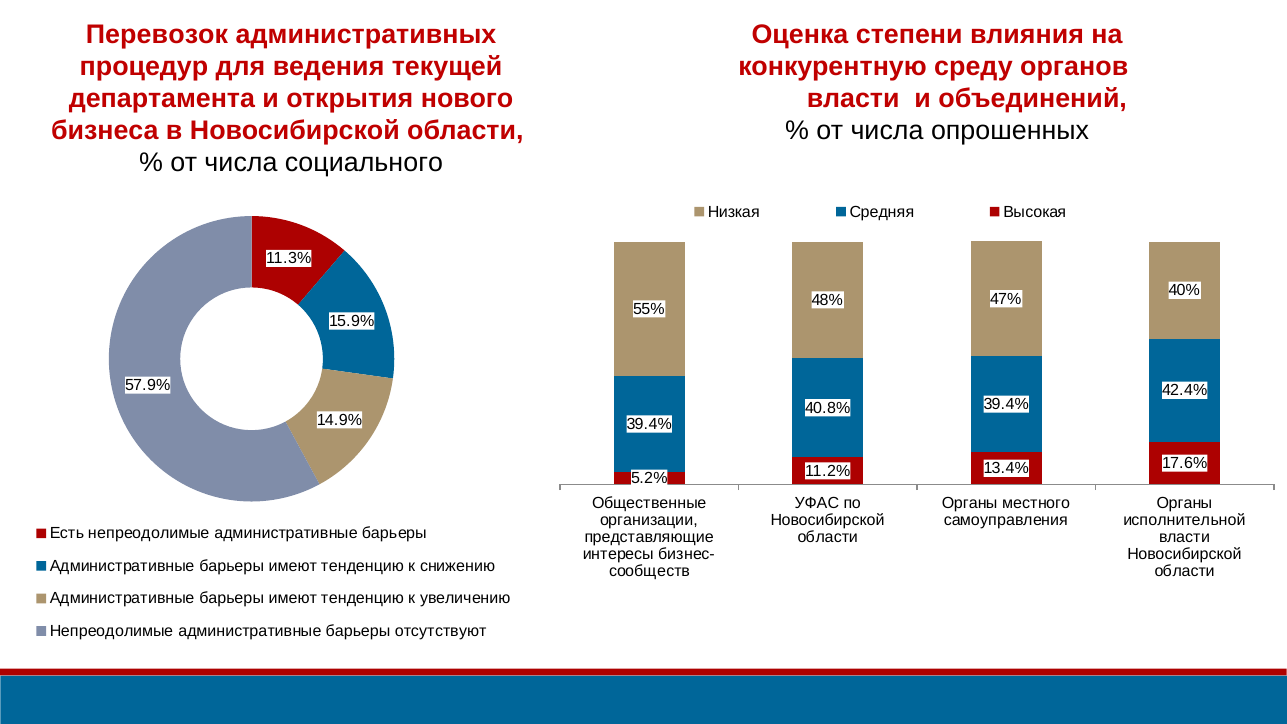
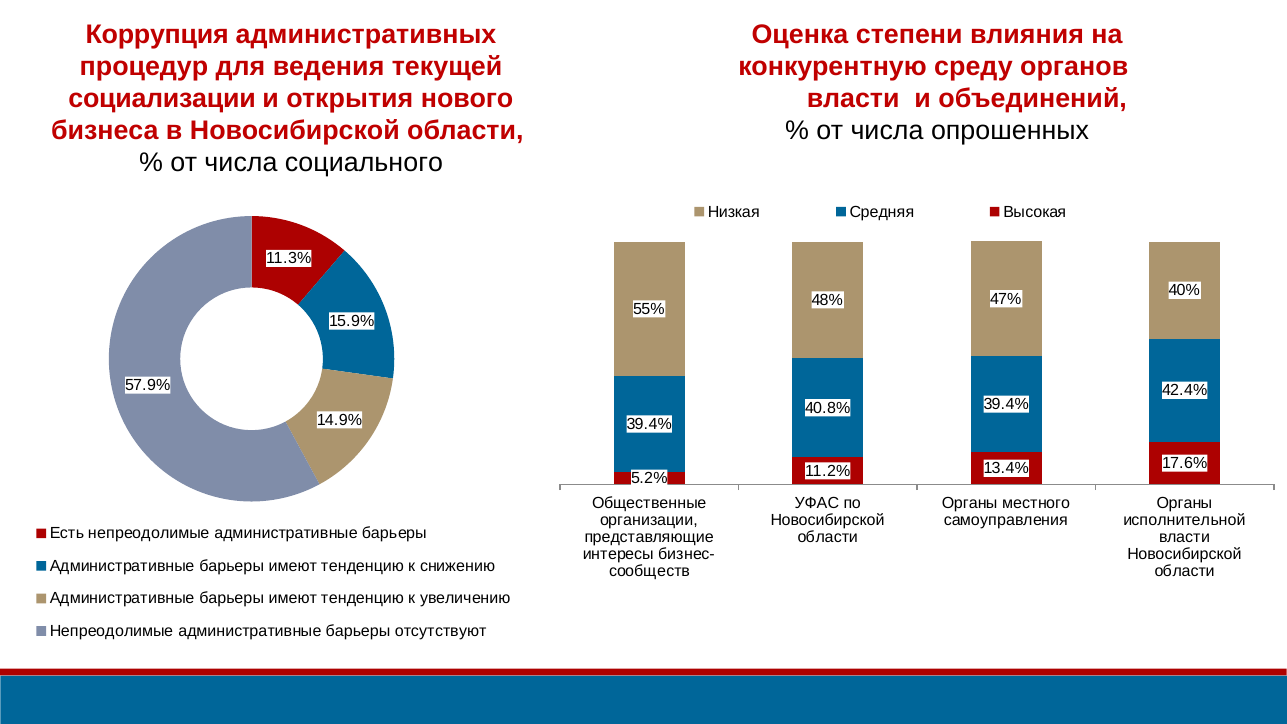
Перевозок: Перевозок -> Коррупция
департамента: департамента -> социализации
